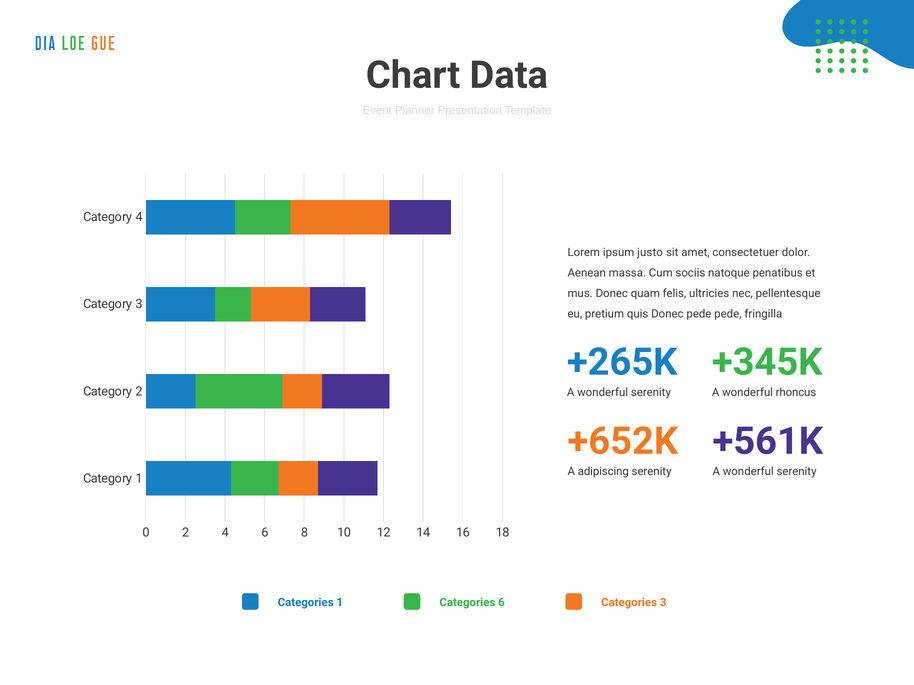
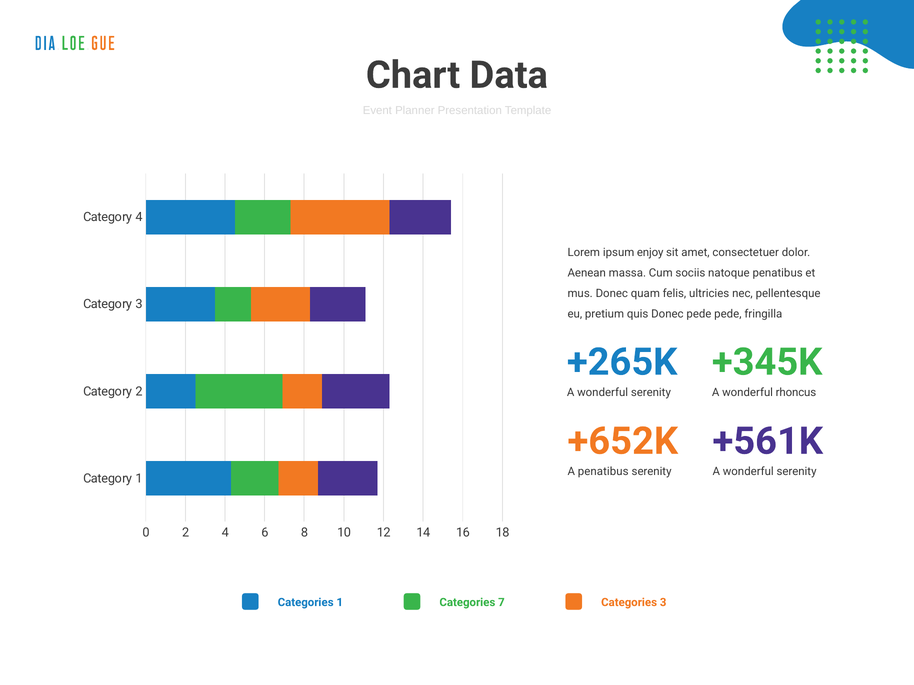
justo: justo -> enjoy
A adipiscing: adipiscing -> penatibus
Categories 6: 6 -> 7
